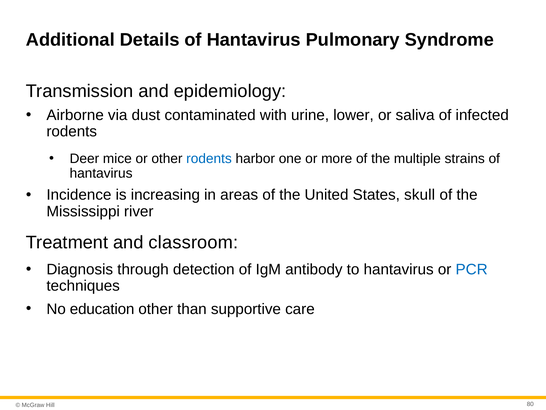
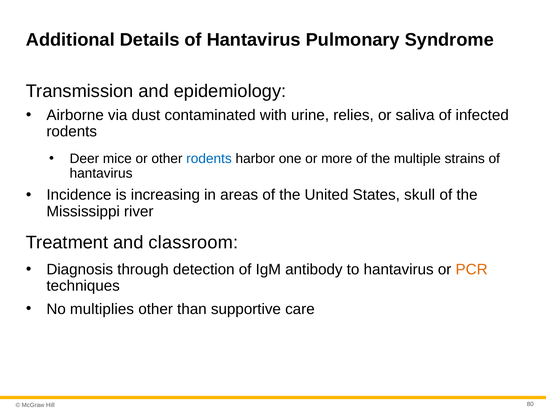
lower: lower -> relies
PCR colour: blue -> orange
education: education -> multiplies
